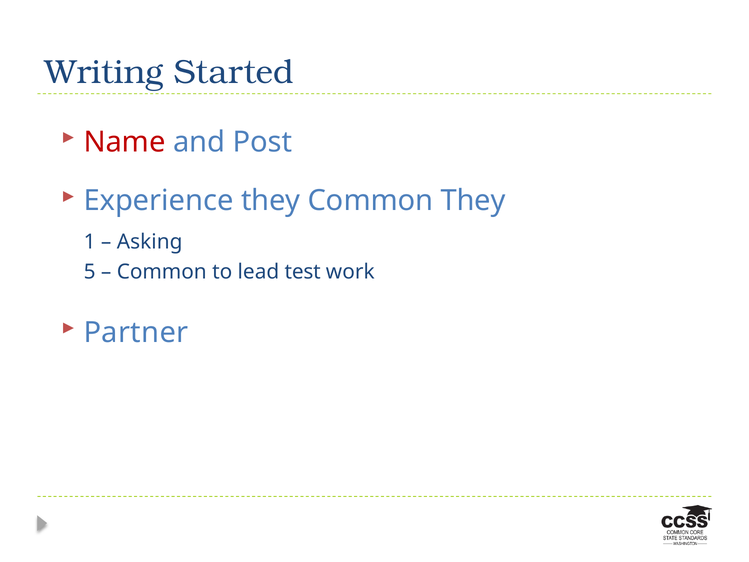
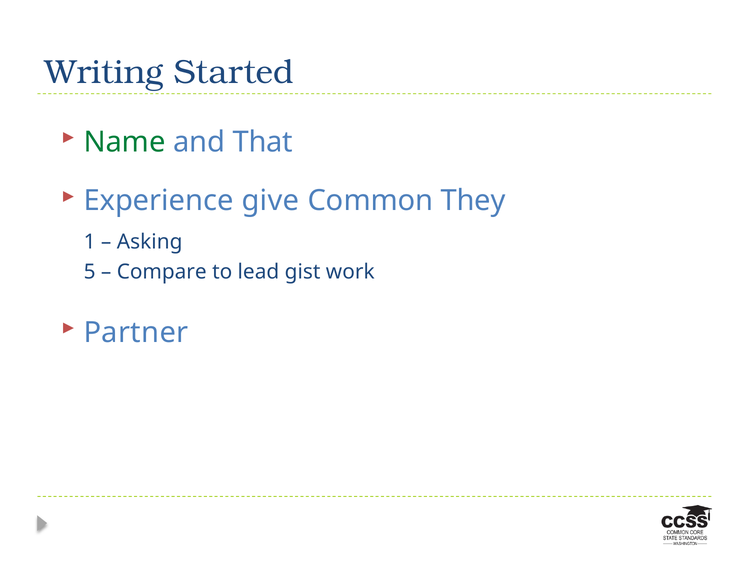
Name colour: red -> green
Post: Post -> That
Experience they: they -> give
Common at (162, 272): Common -> Compare
test: test -> gist
